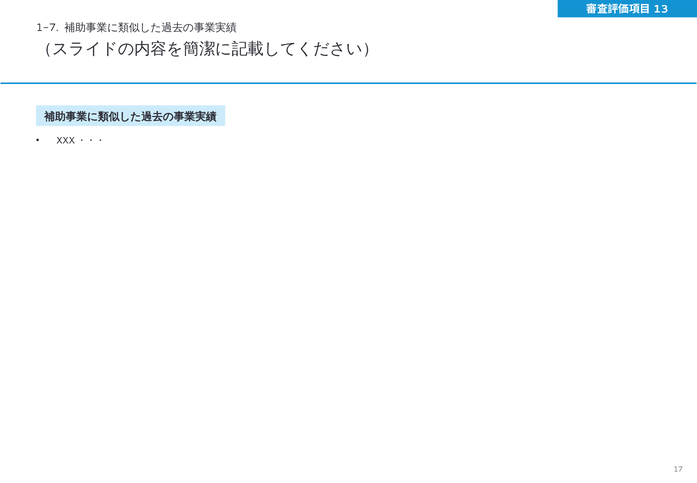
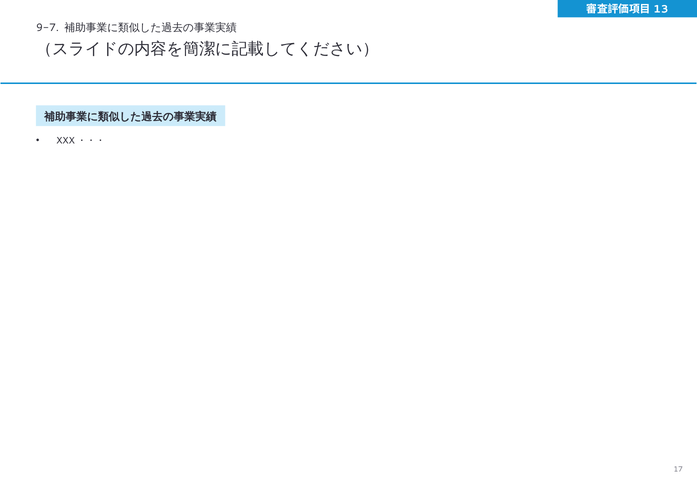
1-7: 1-7 -> 9-7
